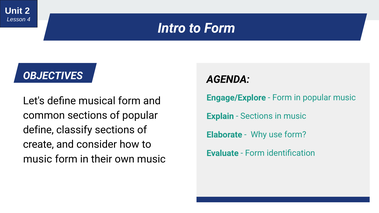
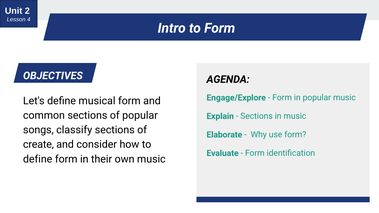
define at (38, 130): define -> songs
music at (38, 159): music -> define
